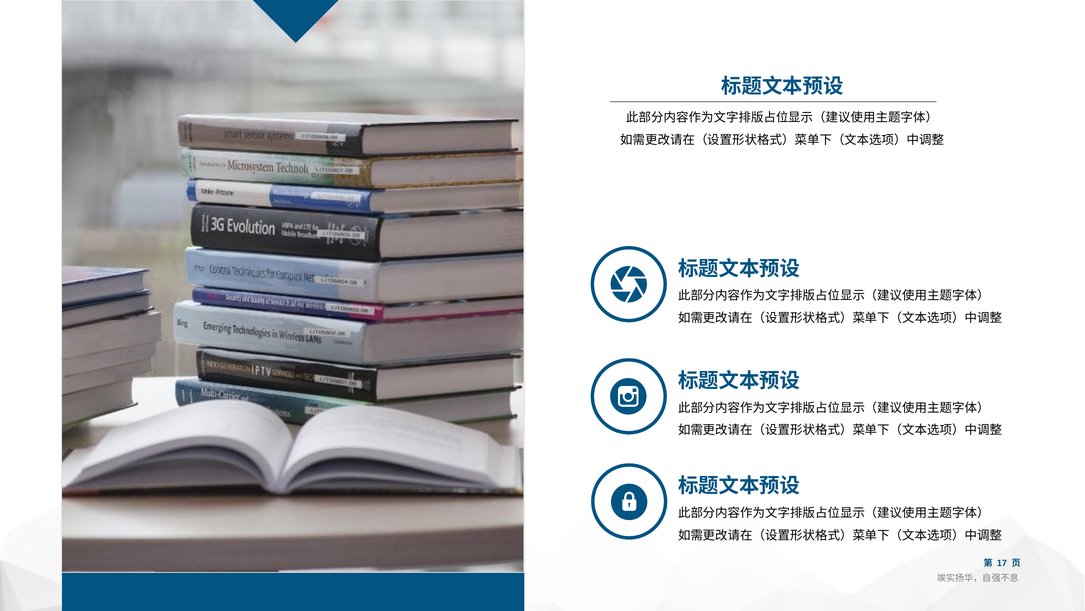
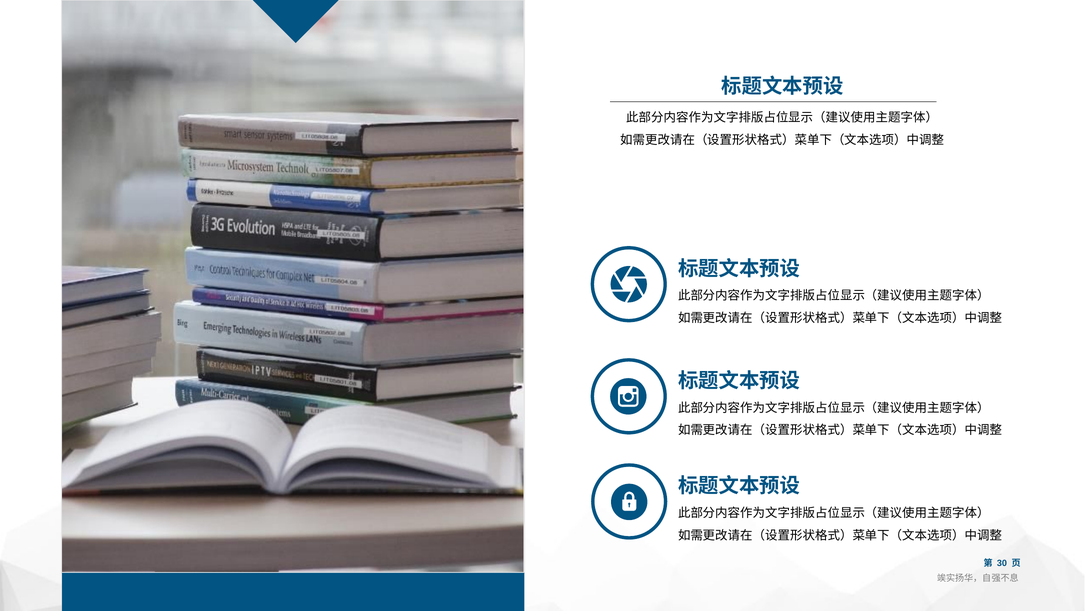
17: 17 -> 30
